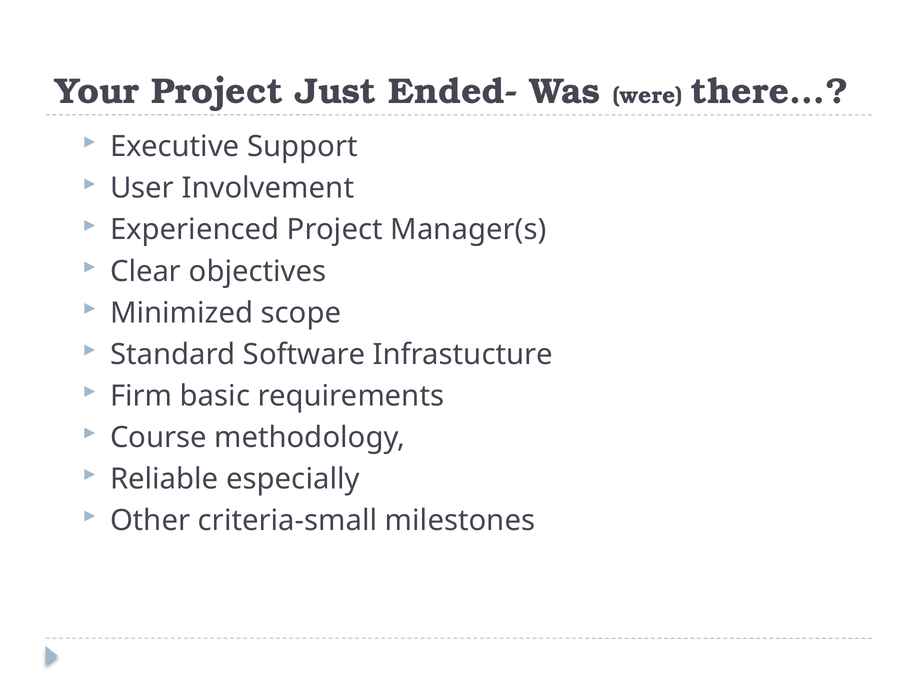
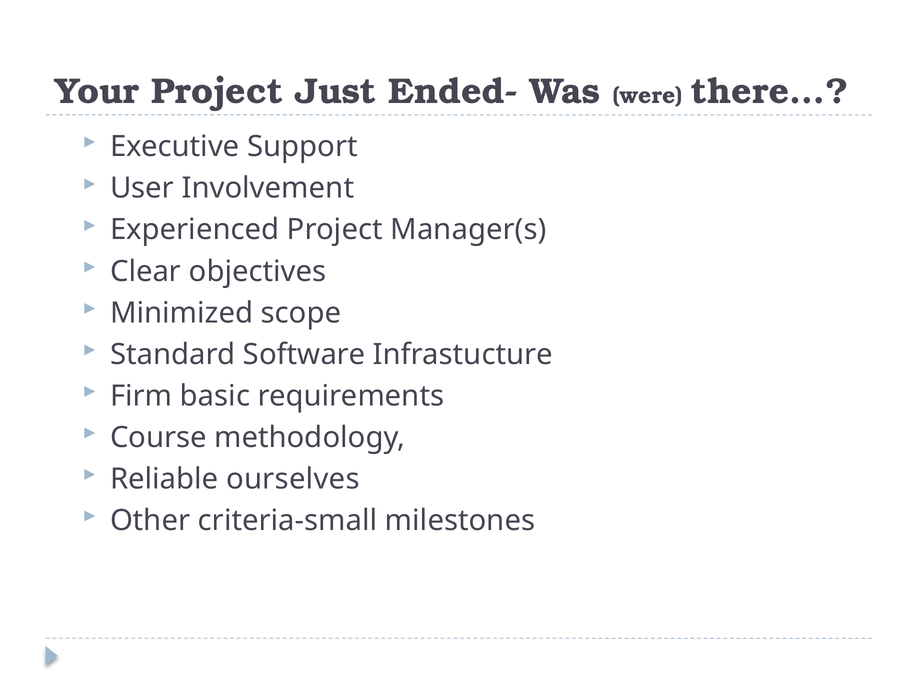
especially: especially -> ourselves
